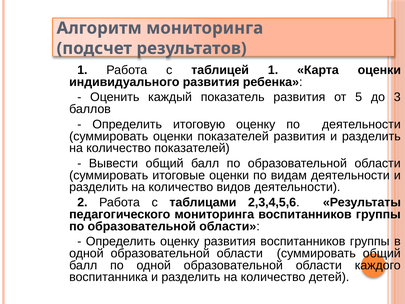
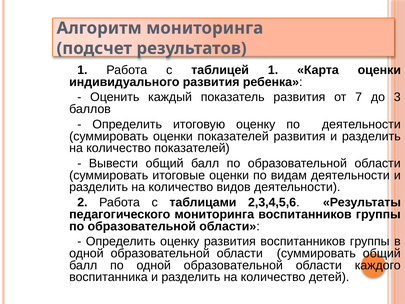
5: 5 -> 7
